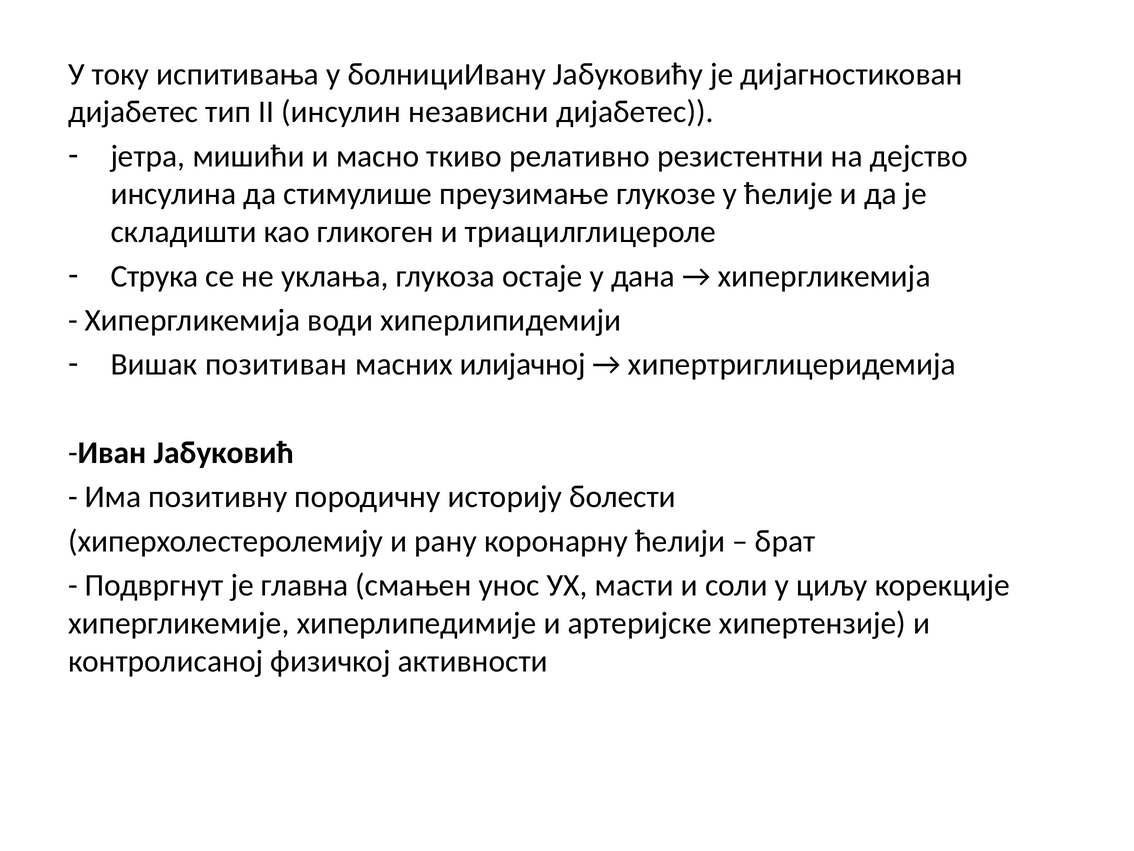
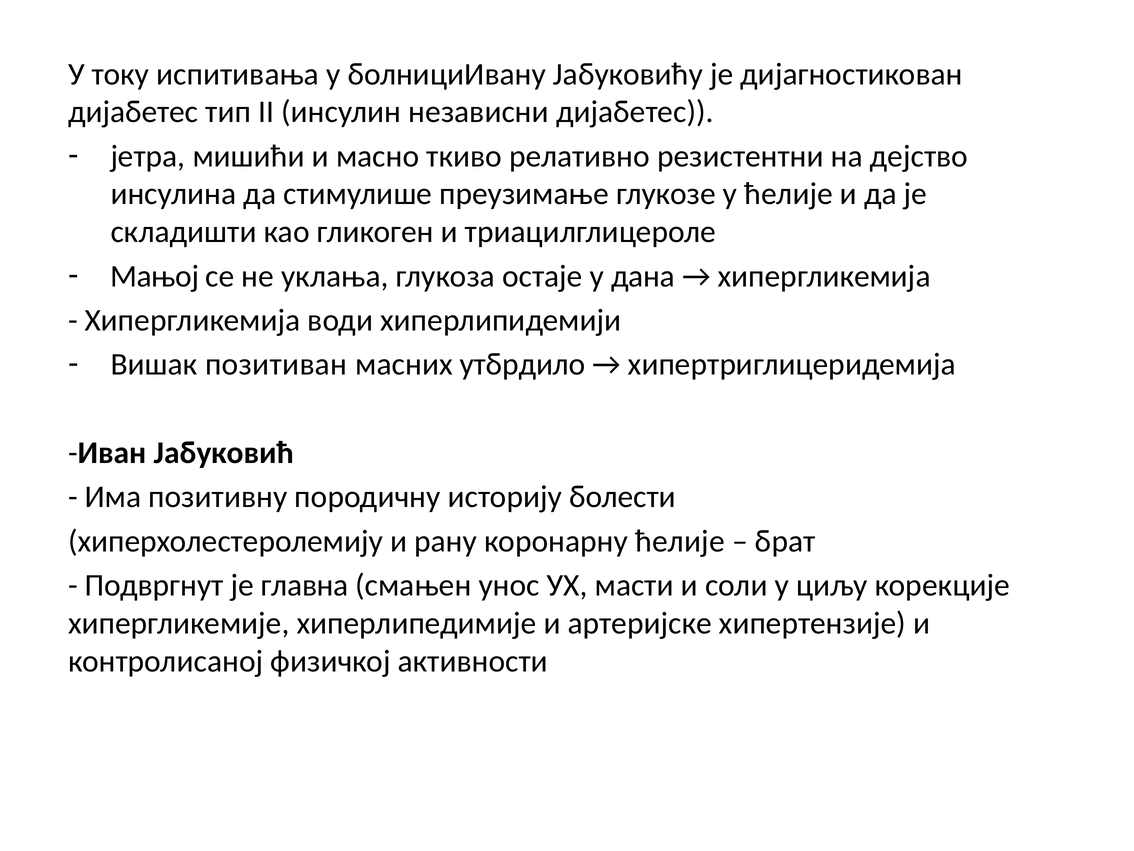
Струка: Струка -> Мањој
илијачној: илијачној -> утбрдило
коронарну ћелији: ћелији -> ћелије
